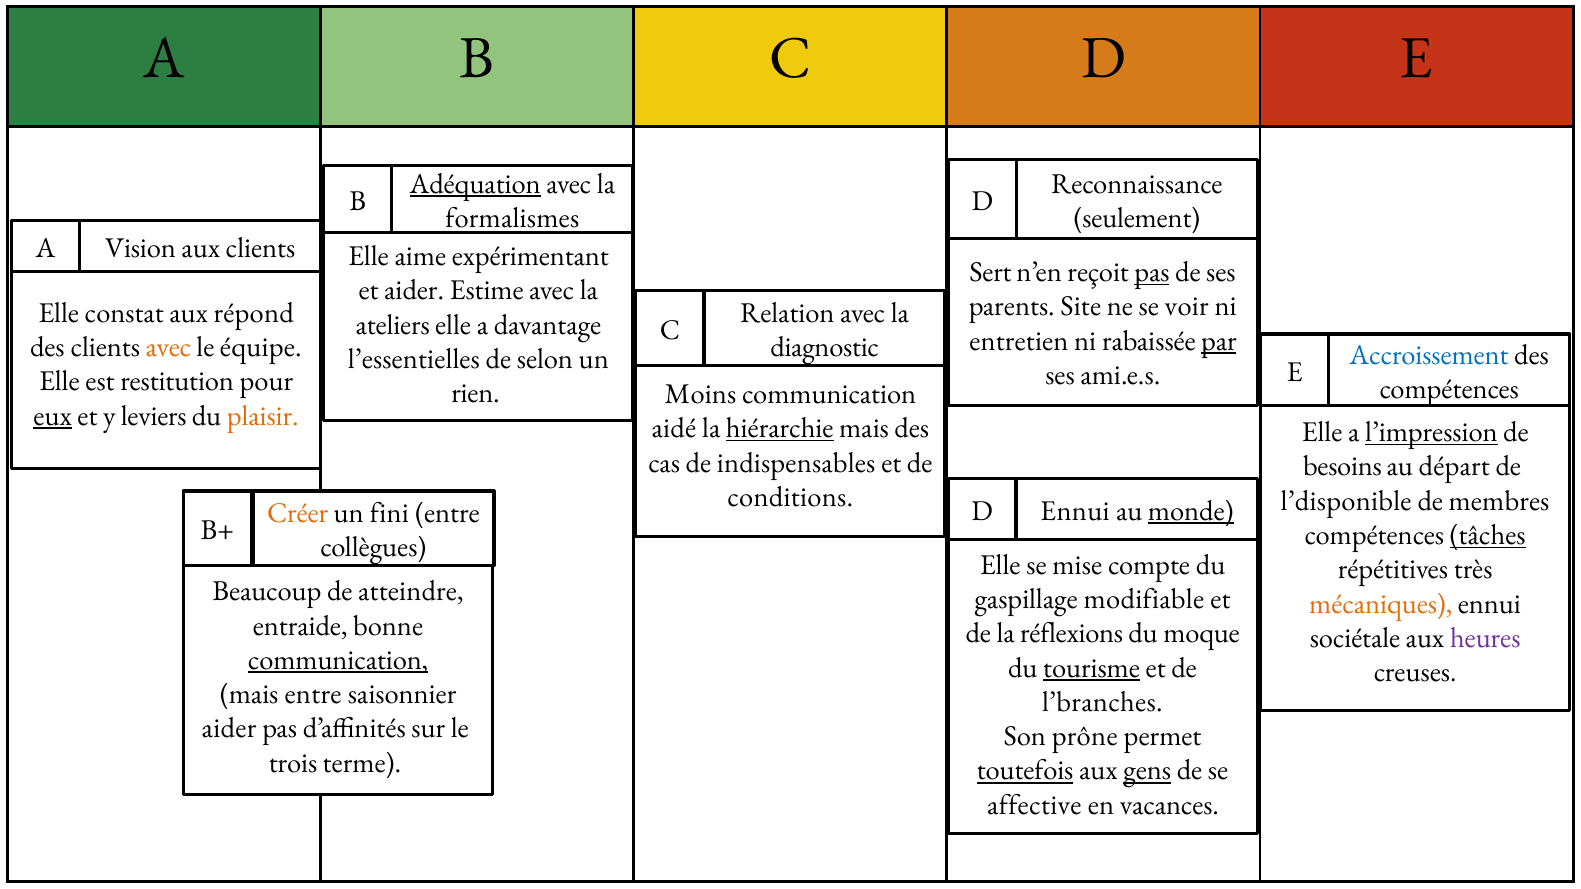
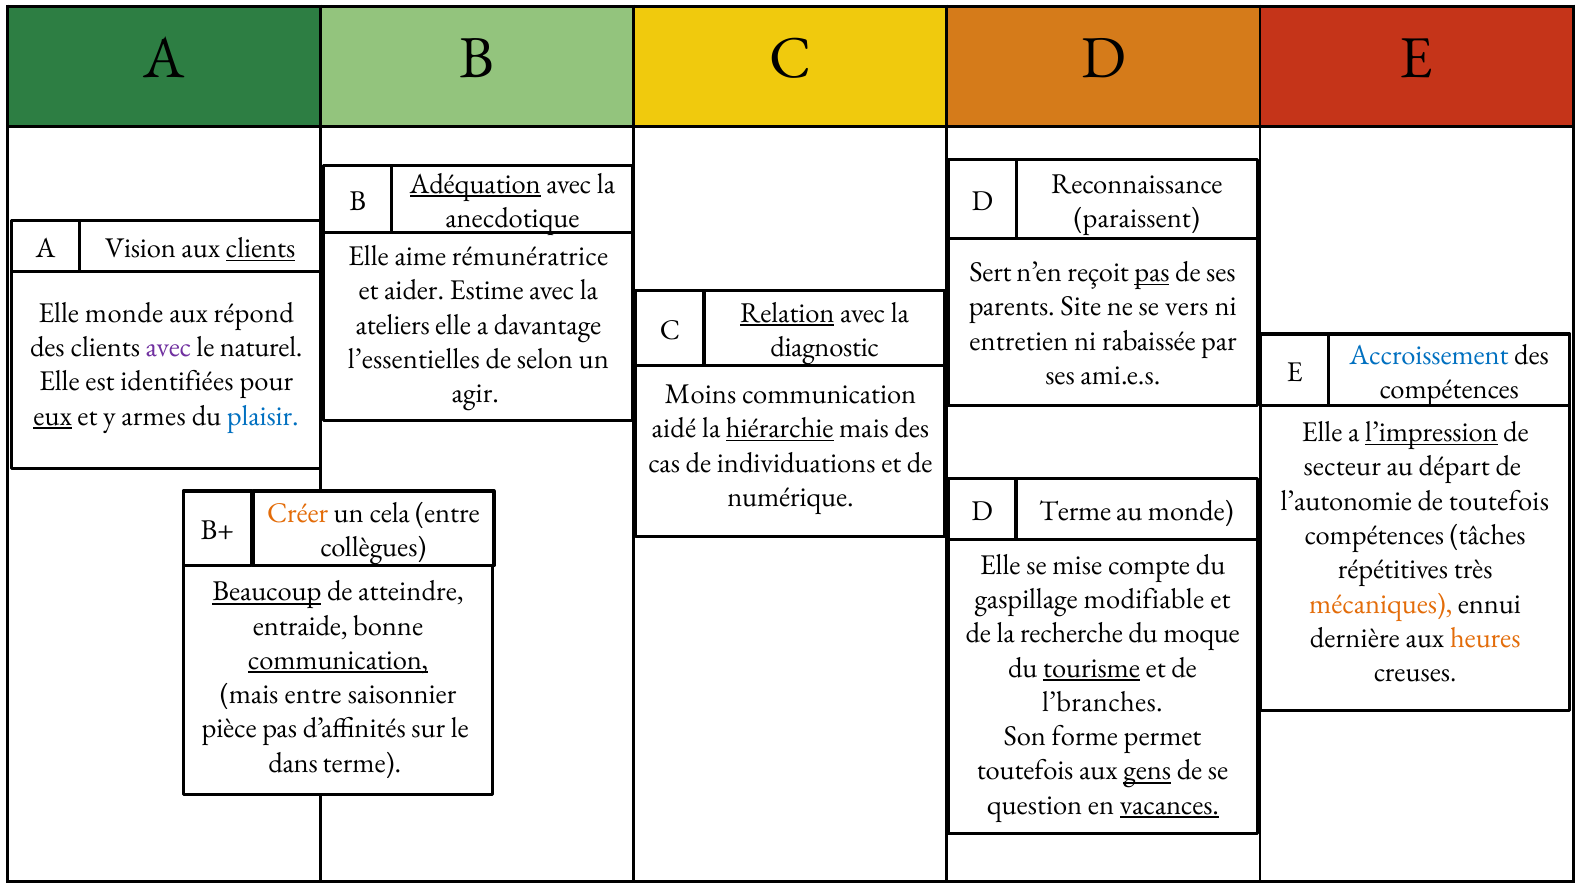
formalismes: formalismes -> anecdotique
seulement: seulement -> paraissent
clients at (261, 248) underline: none -> present
expérimentant: expérimentant -> rémunératrice
voir: voir -> vers
Elle constat: constat -> monde
Relation underline: none -> present
par underline: present -> none
avec at (168, 347) colour: orange -> purple
équipe: équipe -> naturel
restitution: restitution -> identifiées
rien: rien -> agir
leviers: leviers -> armes
plaisir colour: orange -> blue
indispensables: indispensables -> individuations
besoins: besoins -> secteur
conditions: conditions -> numérique
l’disponible: l’disponible -> l’autonomie
de membres: membres -> toutefois
D Ennui: Ennui -> Terme
monde at (1191, 511) underline: present -> none
fini: fini -> cela
tâches underline: present -> none
Beaucoup underline: none -> present
réflexions: réflexions -> recherche
sociétale: sociétale -> dernière
heures colour: purple -> orange
aider at (229, 729): aider -> pièce
prône: prône -> forme
trois: trois -> dans
toutefois at (1025, 771) underline: present -> none
affective: affective -> question
vacances underline: none -> present
